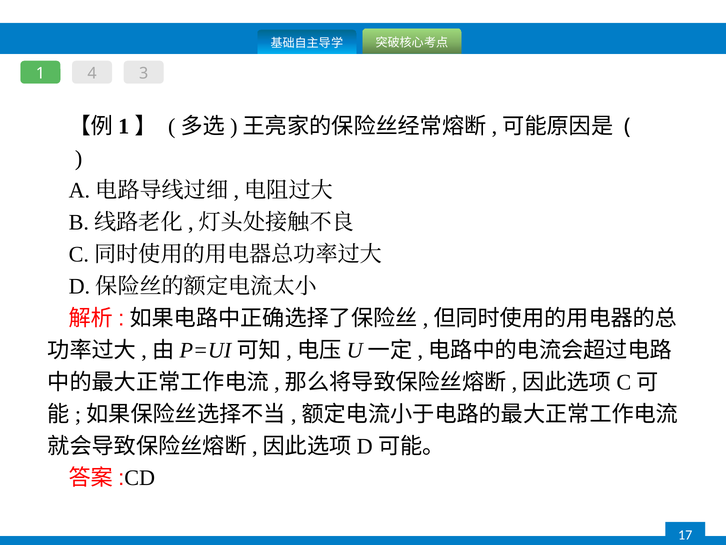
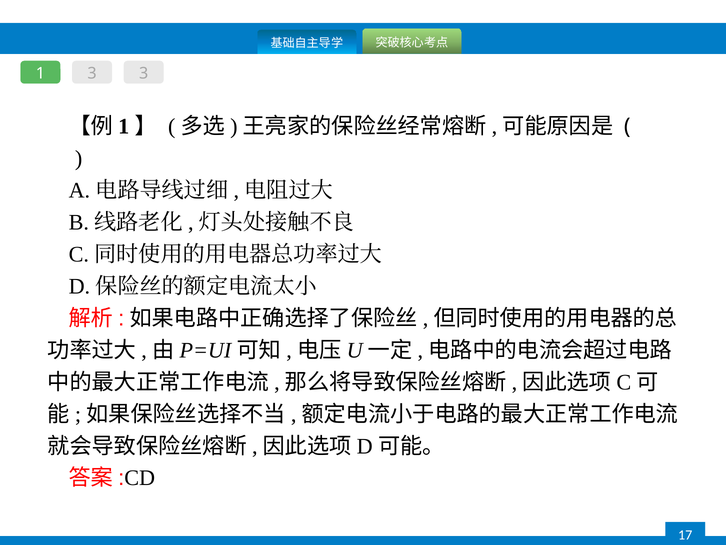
1 4: 4 -> 3
